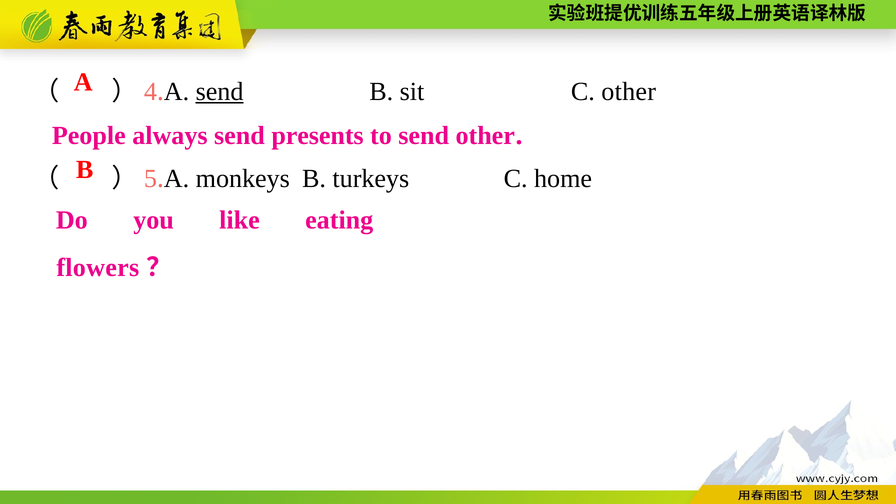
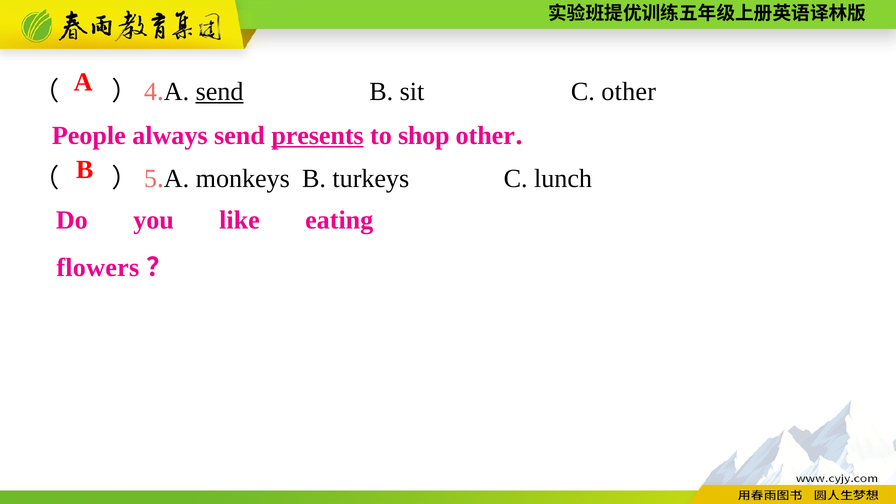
presents underline: none -> present
to send: send -> shop
home: home -> lunch
